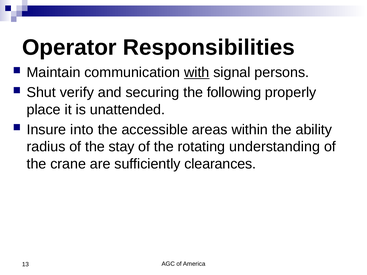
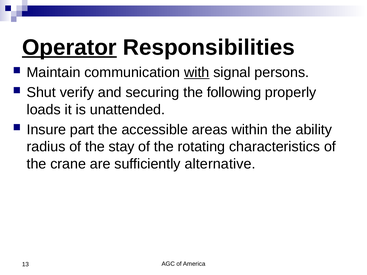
Operator underline: none -> present
place: place -> loads
into: into -> part
understanding: understanding -> characteristics
clearances: clearances -> alternative
